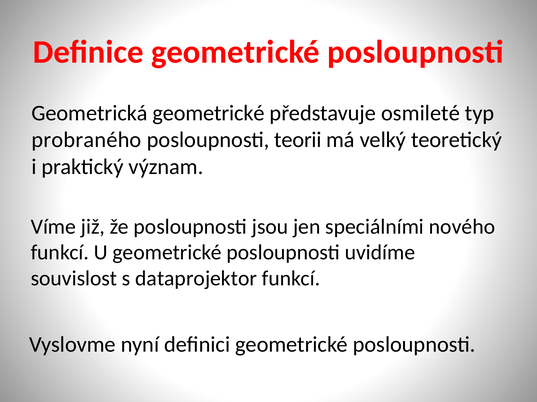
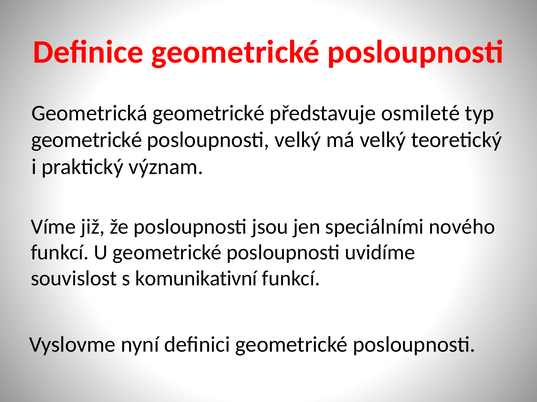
probraného at (86, 140): probraného -> geometrické
posloupnosti teorii: teorii -> velký
dataprojektor: dataprojektor -> komunikativní
